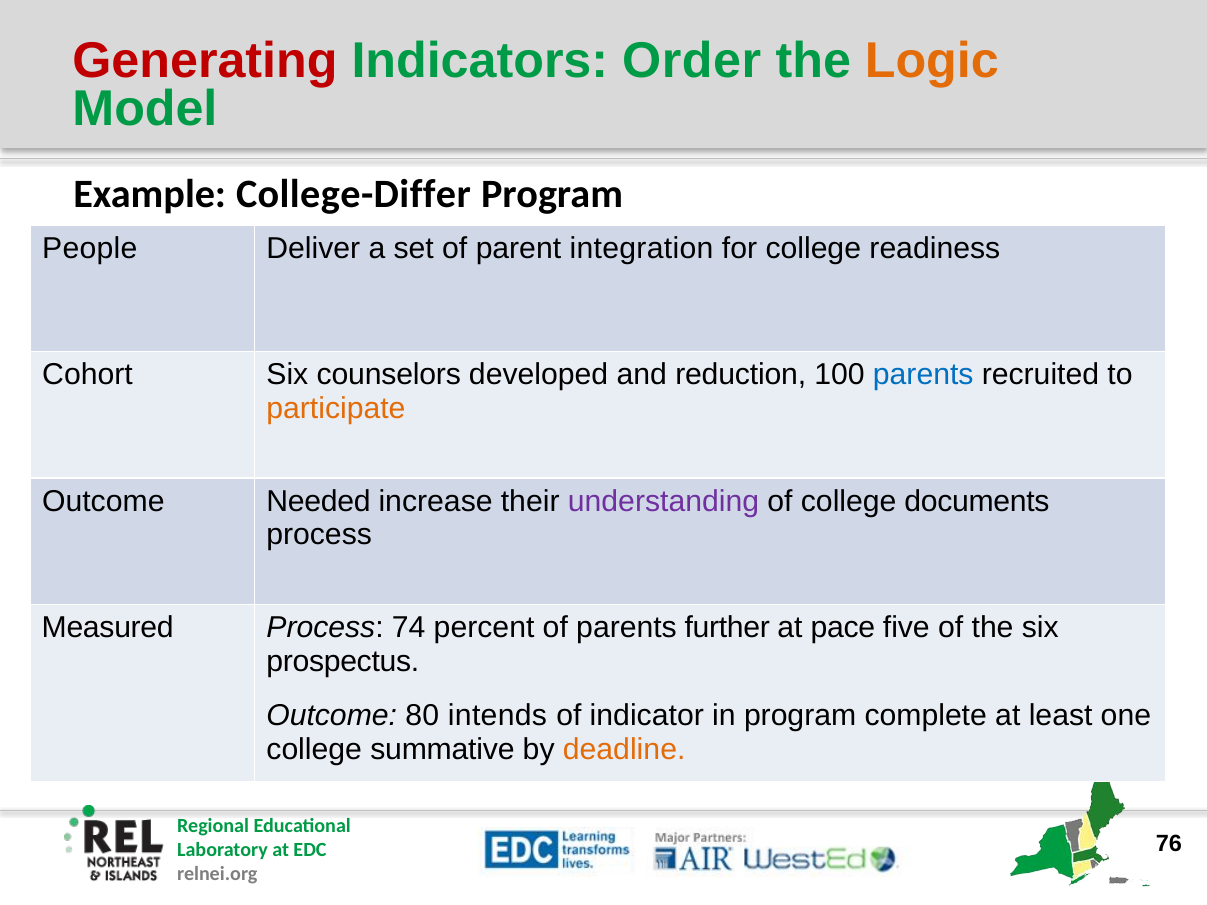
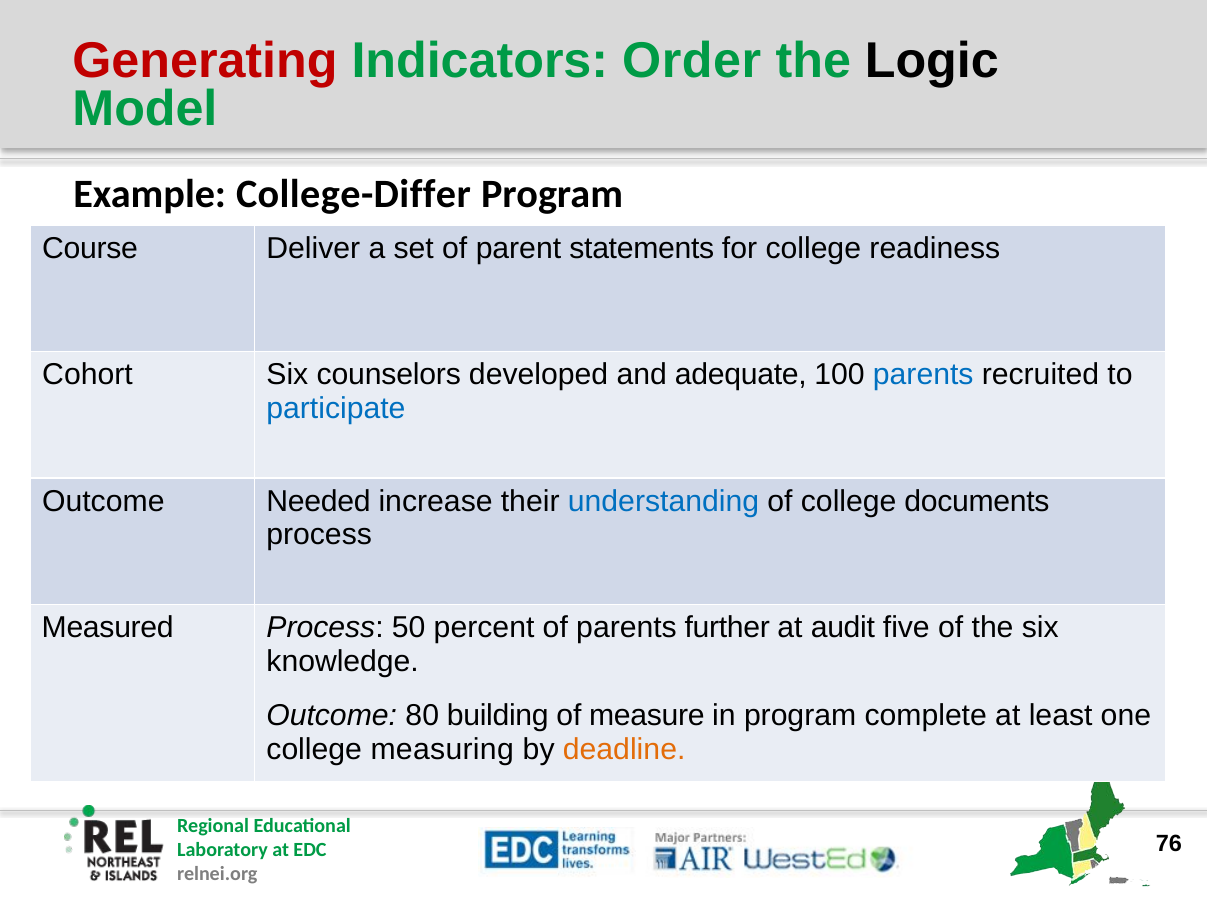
Logic colour: orange -> black
People: People -> Course
integration: integration -> statements
reduction: reduction -> adequate
participate colour: orange -> blue
understanding colour: purple -> blue
74: 74 -> 50
pace: pace -> audit
prospectus: prospectus -> knowledge
intends: intends -> building
indicator: indicator -> measure
summative: summative -> measuring
